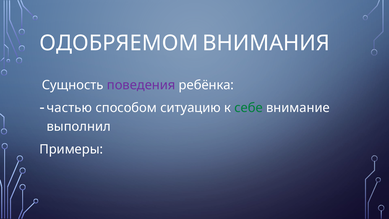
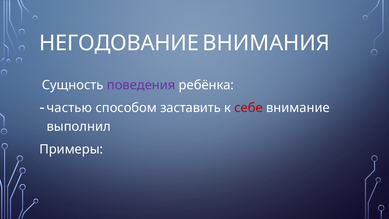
ОДОБРЯЕМОМ: ОДОБРЯЕМОМ -> НЕГОДОВАНИЕ
ситуацию: ситуацию -> заставить
себе colour: green -> red
